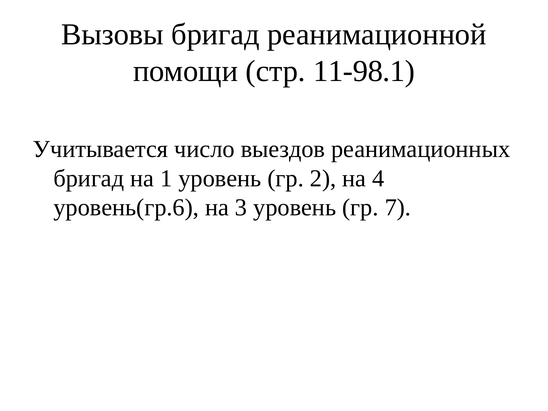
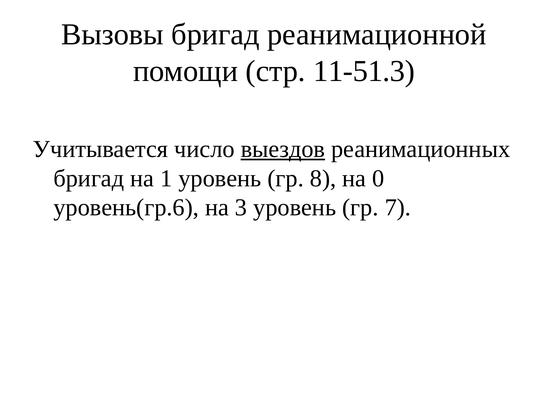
11-98.1: 11-98.1 -> 11-51.3
выездов underline: none -> present
2: 2 -> 8
4: 4 -> 0
